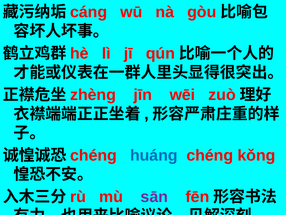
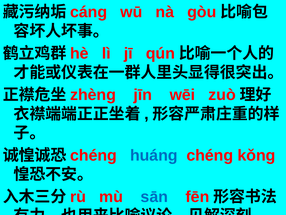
sān colour: purple -> blue
